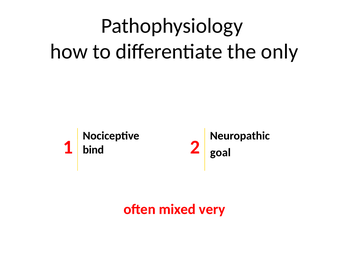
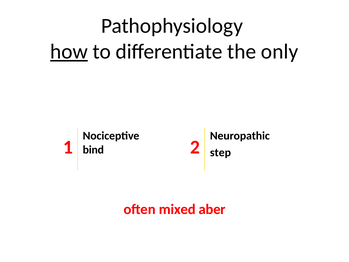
how underline: none -> present
goal: goal -> step
very: very -> aber
